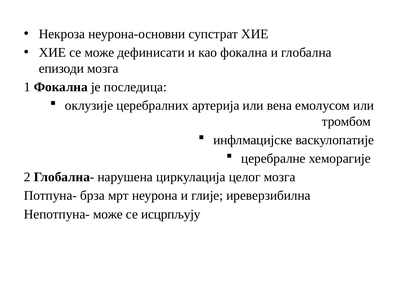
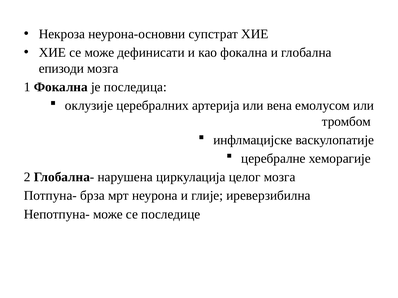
исцрпљују: исцрпљују -> последице
